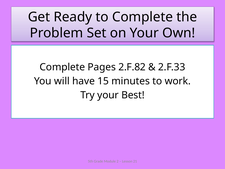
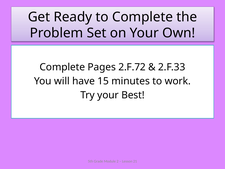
2.F.82: 2.F.82 -> 2.F.72
